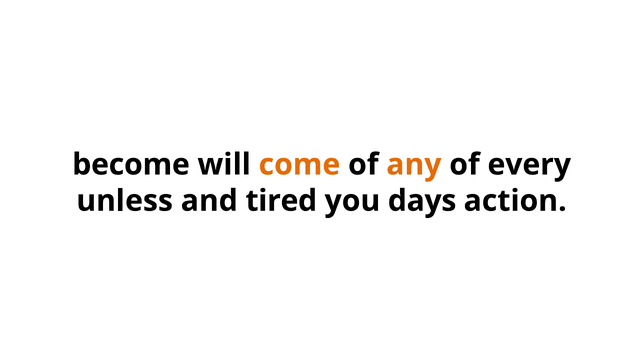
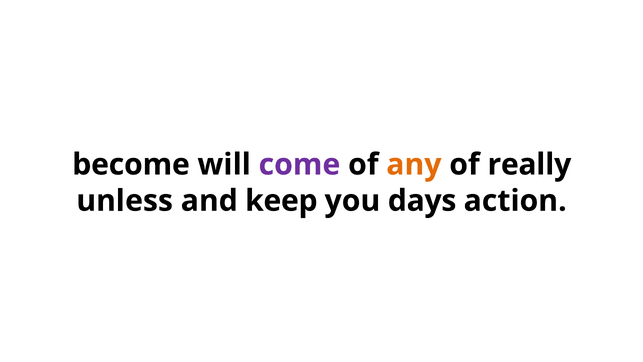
come colour: orange -> purple
every: every -> really
tired: tired -> keep
